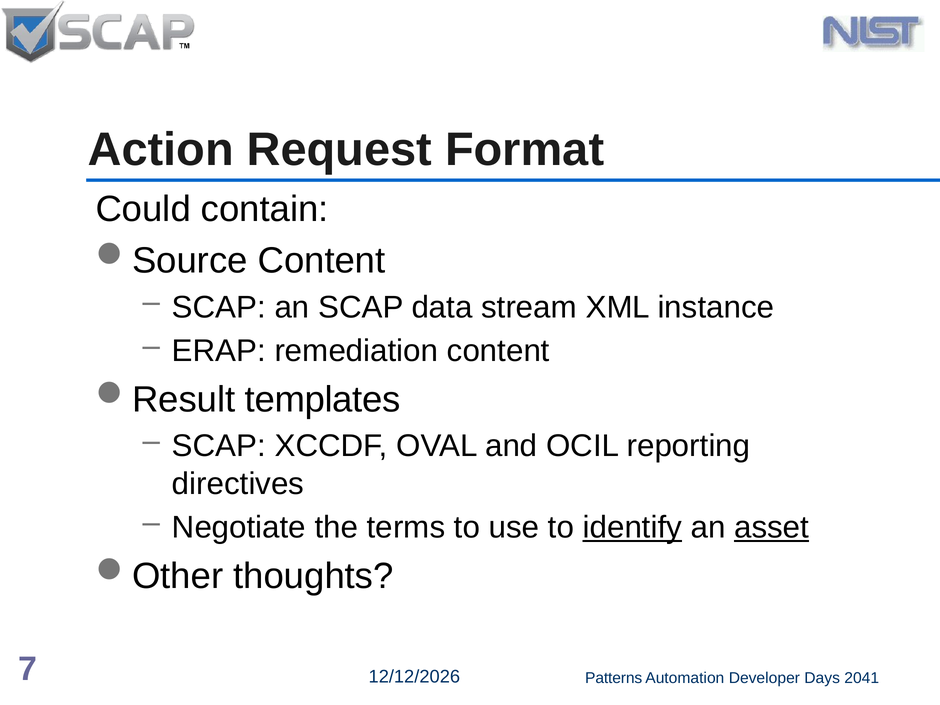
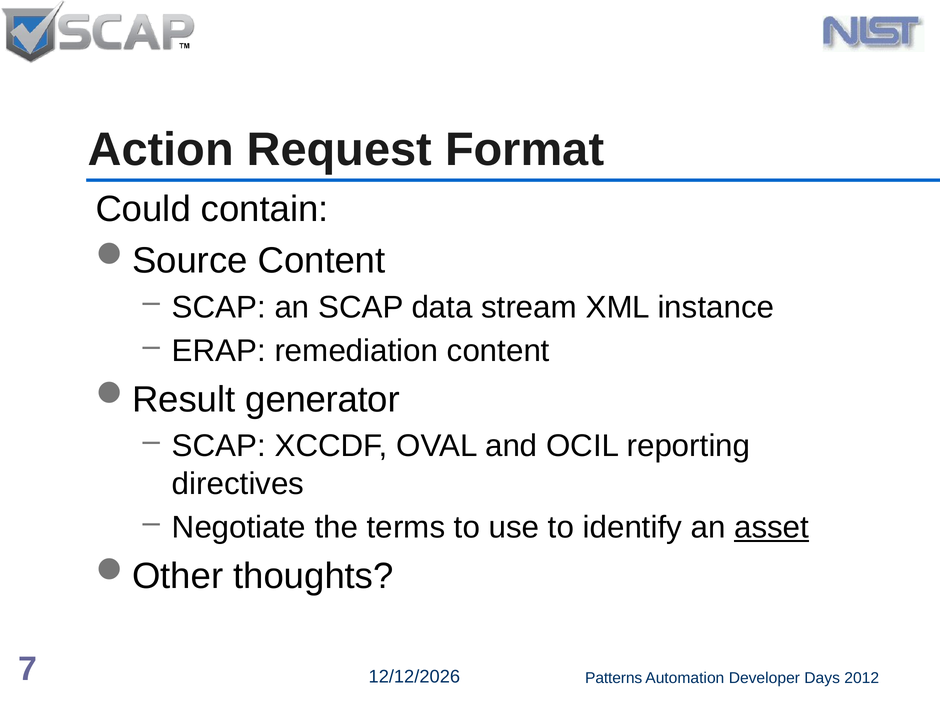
templates: templates -> generator
identify underline: present -> none
2041: 2041 -> 2012
